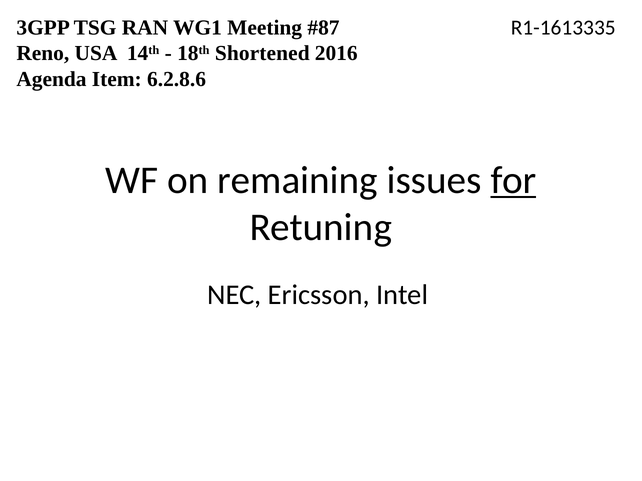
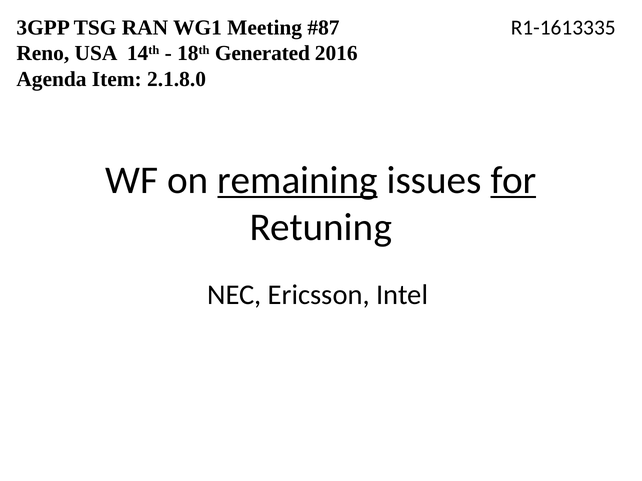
Shortened: Shortened -> Generated
6.2.8.6: 6.2.8.6 -> 2.1.8.0
remaining underline: none -> present
